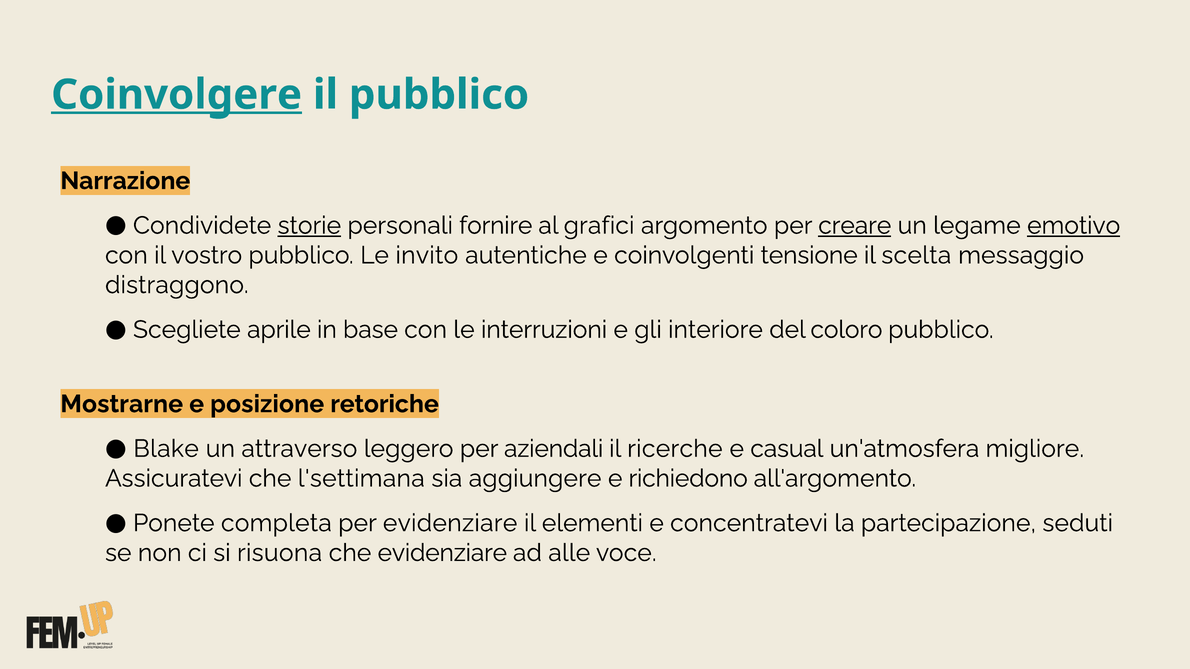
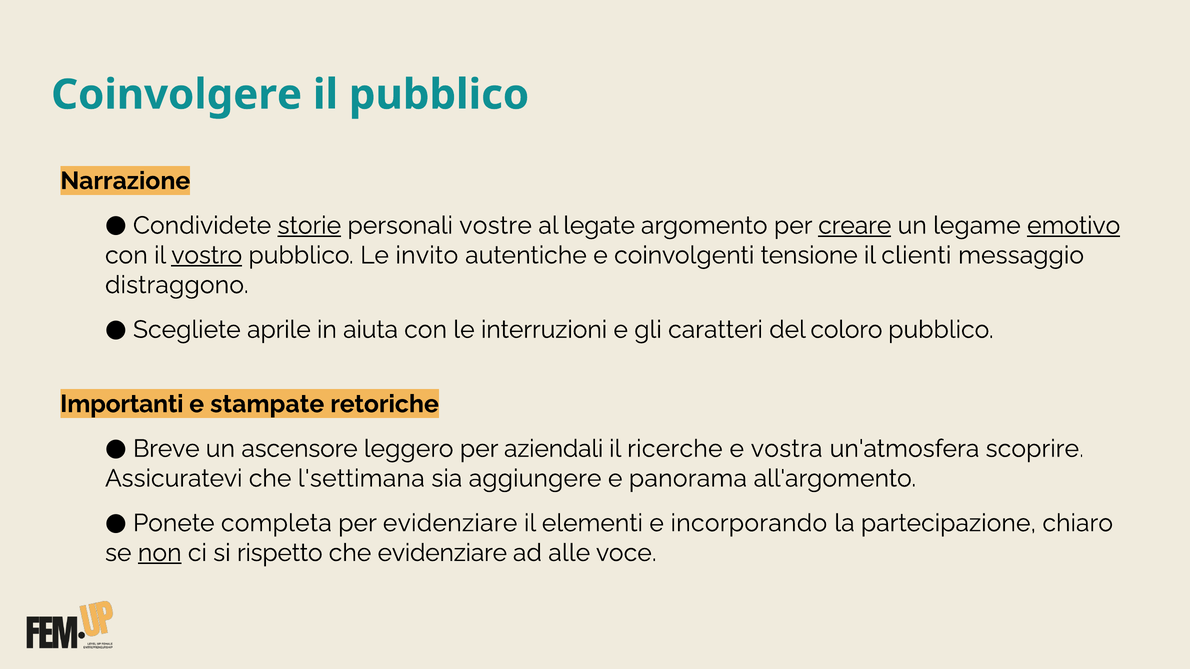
Coinvolgere underline: present -> none
fornire: fornire -> vostre
grafici: grafici -> legate
vostro underline: none -> present
scelta: scelta -> clienti
base: base -> aiuta
interiore: interiore -> caratteri
Mostrarne: Mostrarne -> Importanti
posizione: posizione -> stampate
Blake: Blake -> Breve
attraverso: attraverso -> ascensore
casual: casual -> vostra
migliore: migliore -> scoprire
richiedono: richiedono -> panorama
concentratevi: concentratevi -> incorporando
seduti: seduti -> chiaro
non underline: none -> present
risuona: risuona -> rispetto
